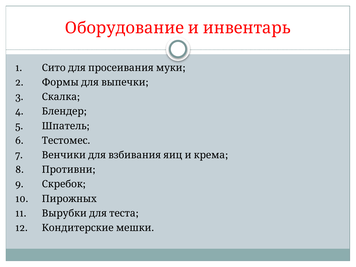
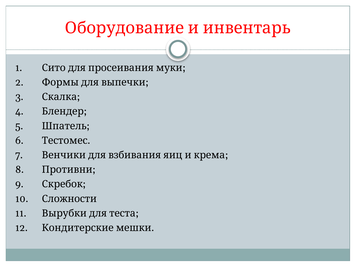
Пирожных: Пирожных -> Сложности
